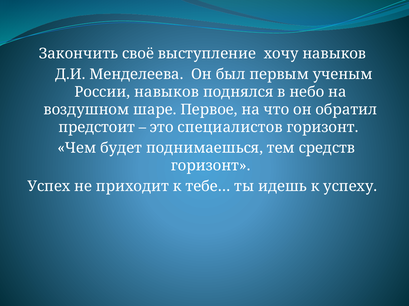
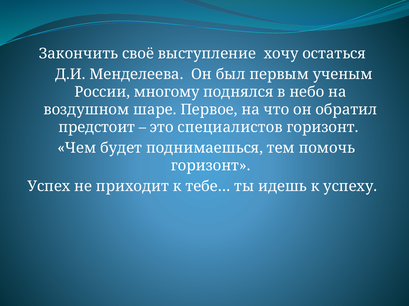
хочу навыков: навыков -> остаться
России навыков: навыков -> многому
средств: средств -> помочь
